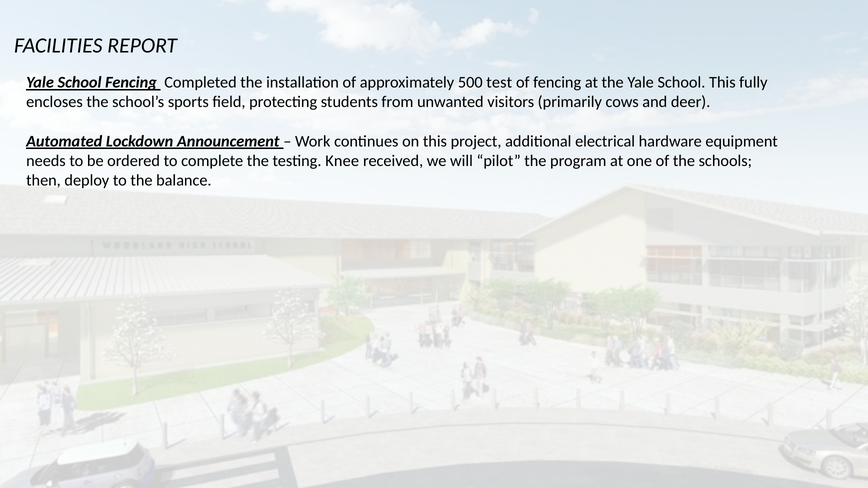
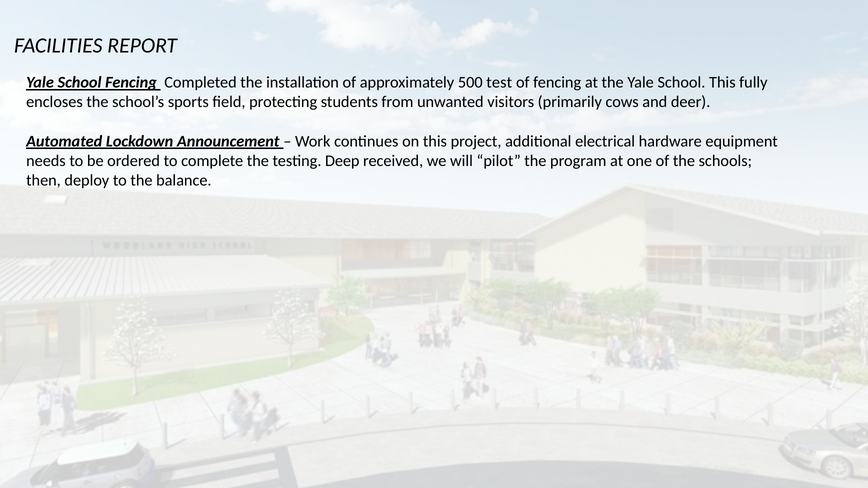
Knee: Knee -> Deep
